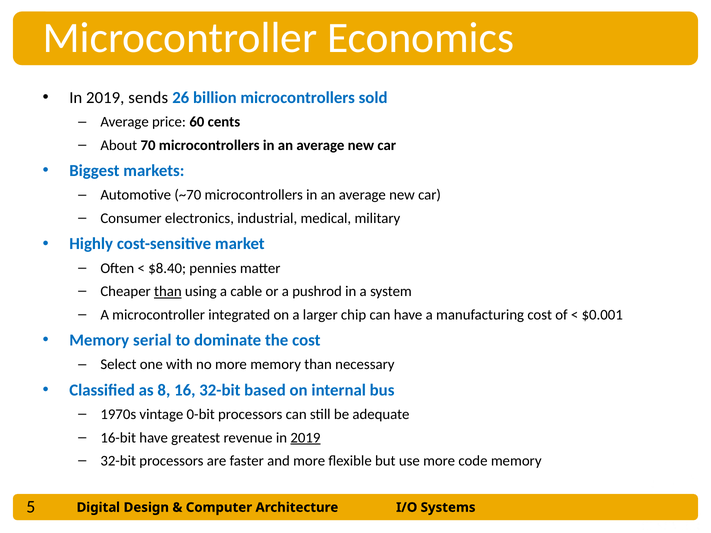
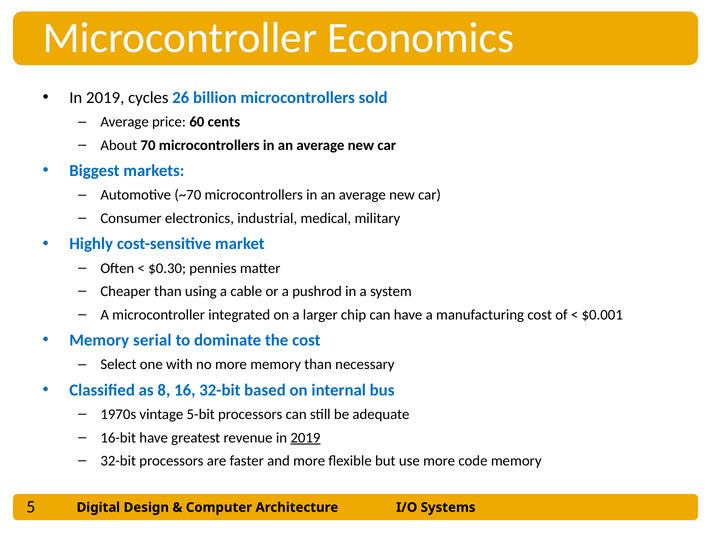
sends: sends -> cycles
$8.40: $8.40 -> $0.30
than at (168, 292) underline: present -> none
0-bit: 0-bit -> 5-bit
